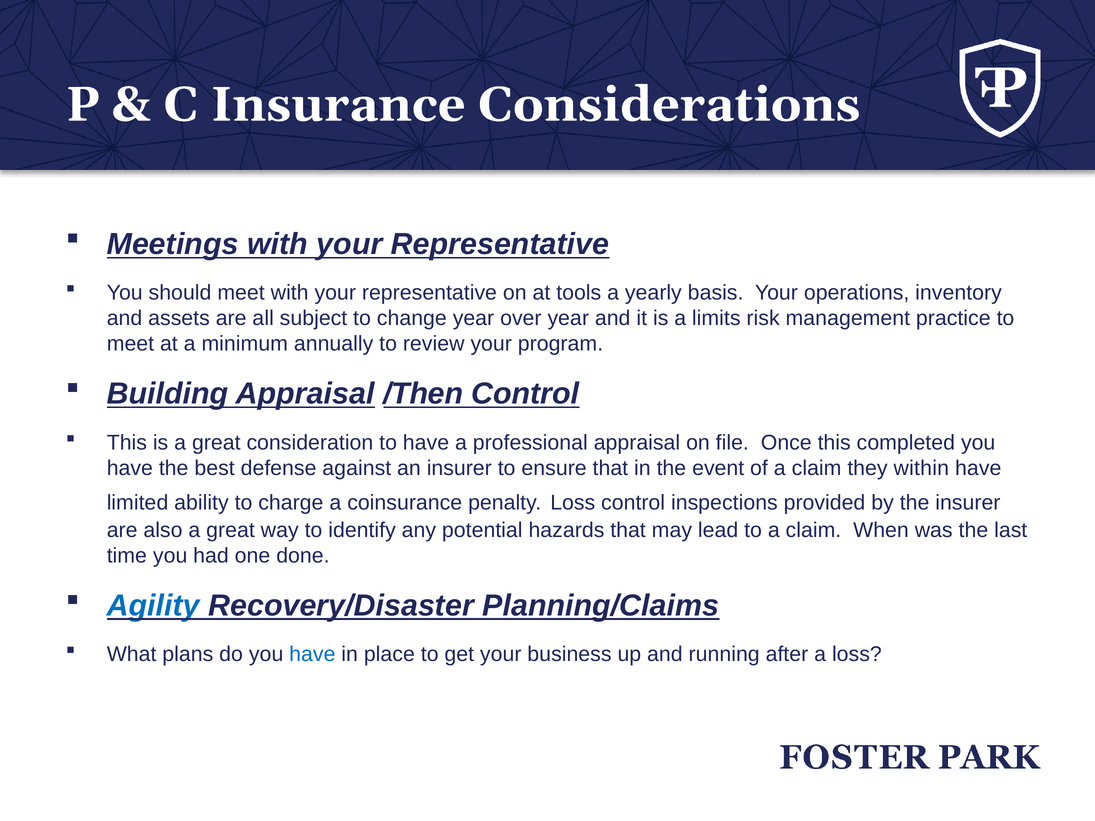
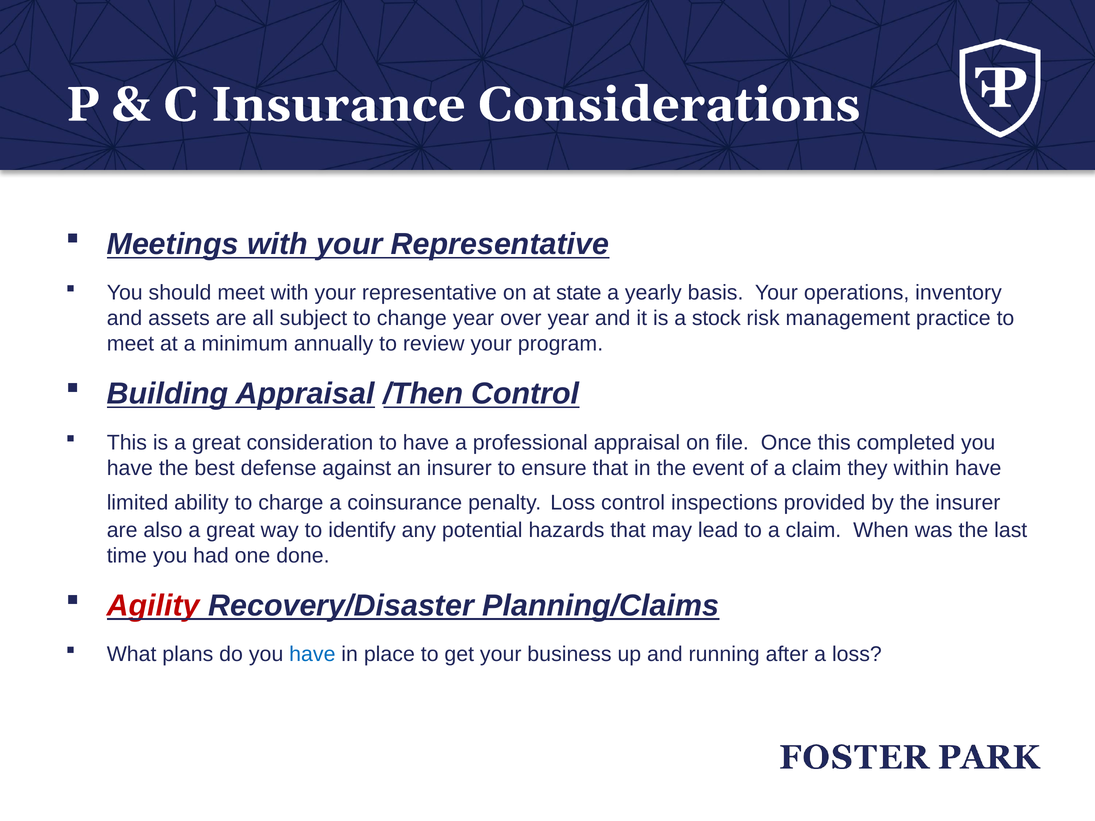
tools: tools -> state
limits: limits -> stock
Agility colour: blue -> red
